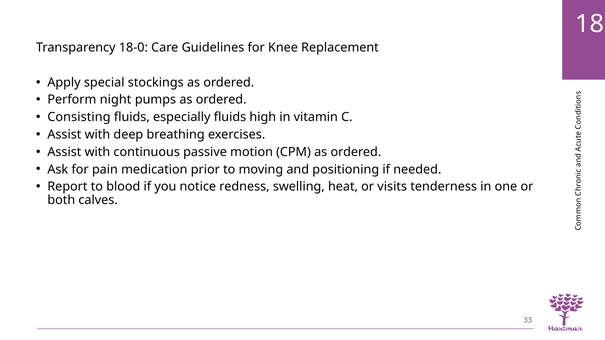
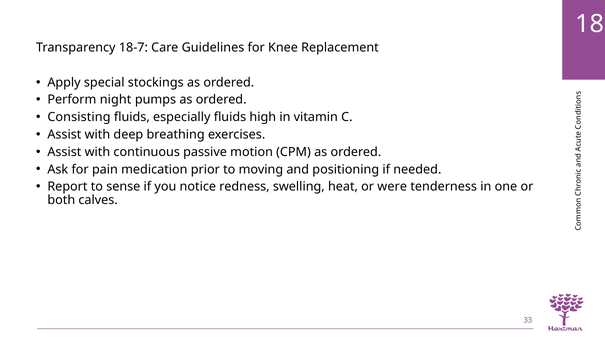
18-0: 18-0 -> 18-7
blood: blood -> sense
visits: visits -> were
